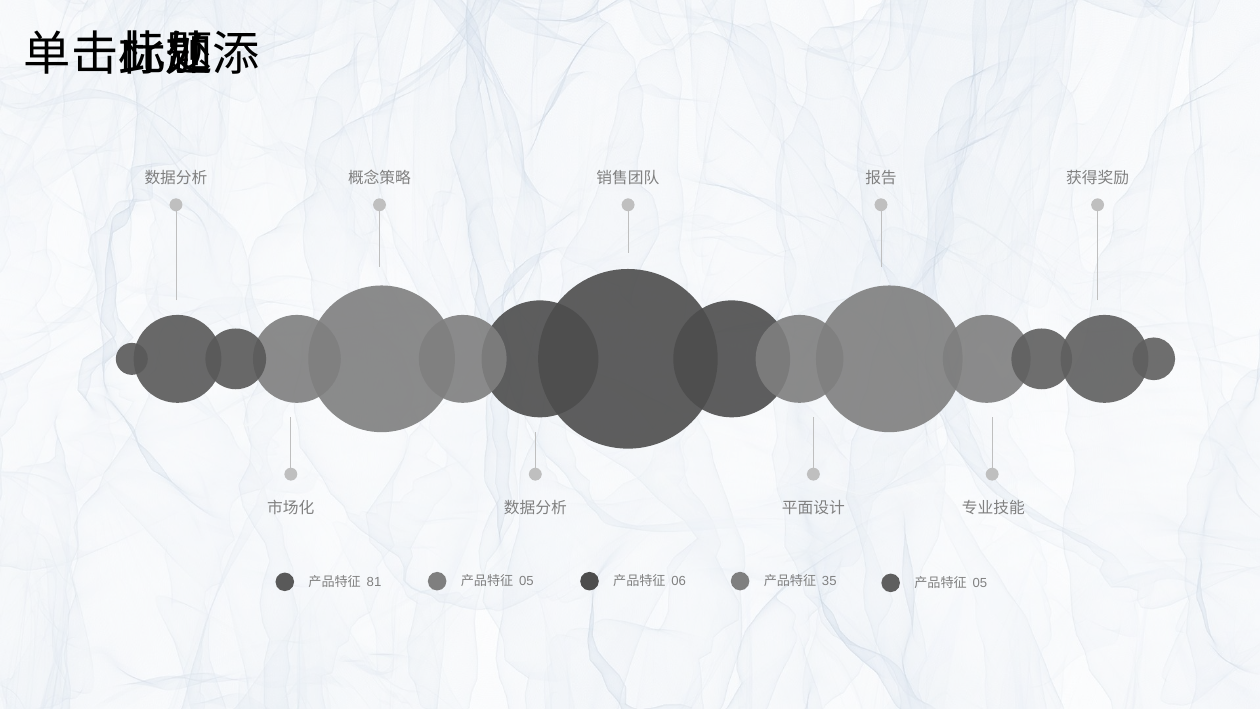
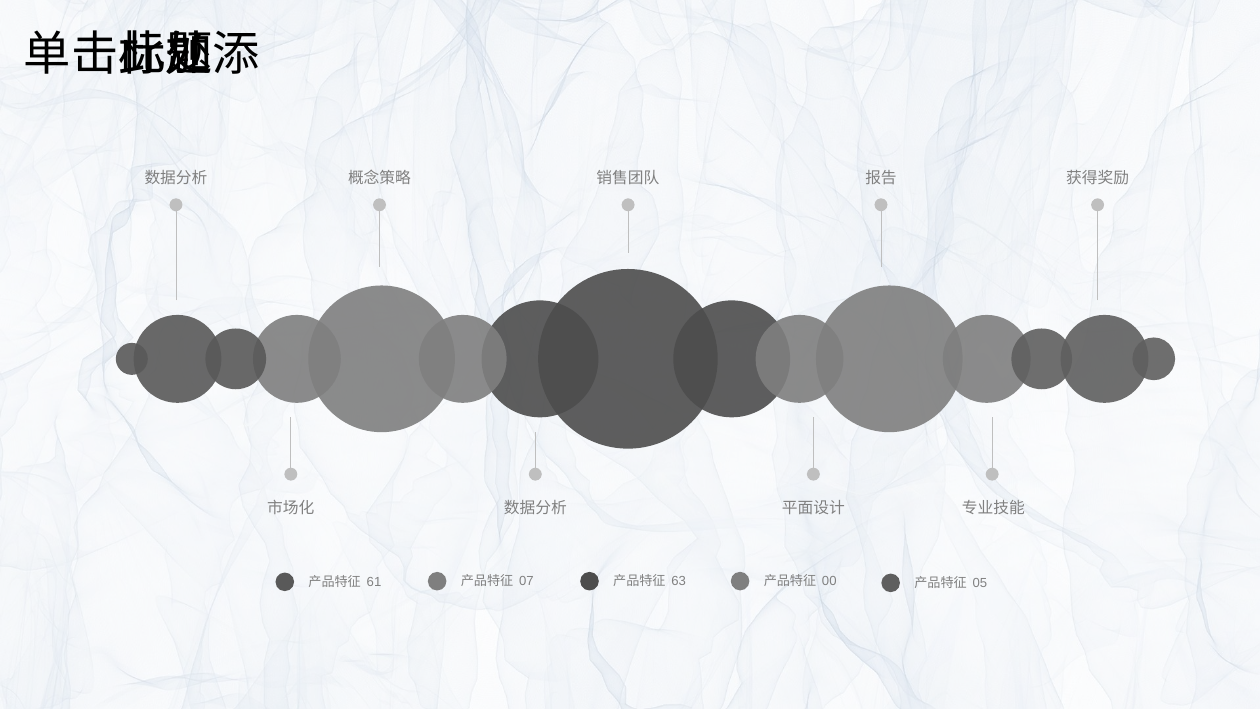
06: 06 -> 63
81: 81 -> 61
05 at (526, 581): 05 -> 07
35: 35 -> 00
